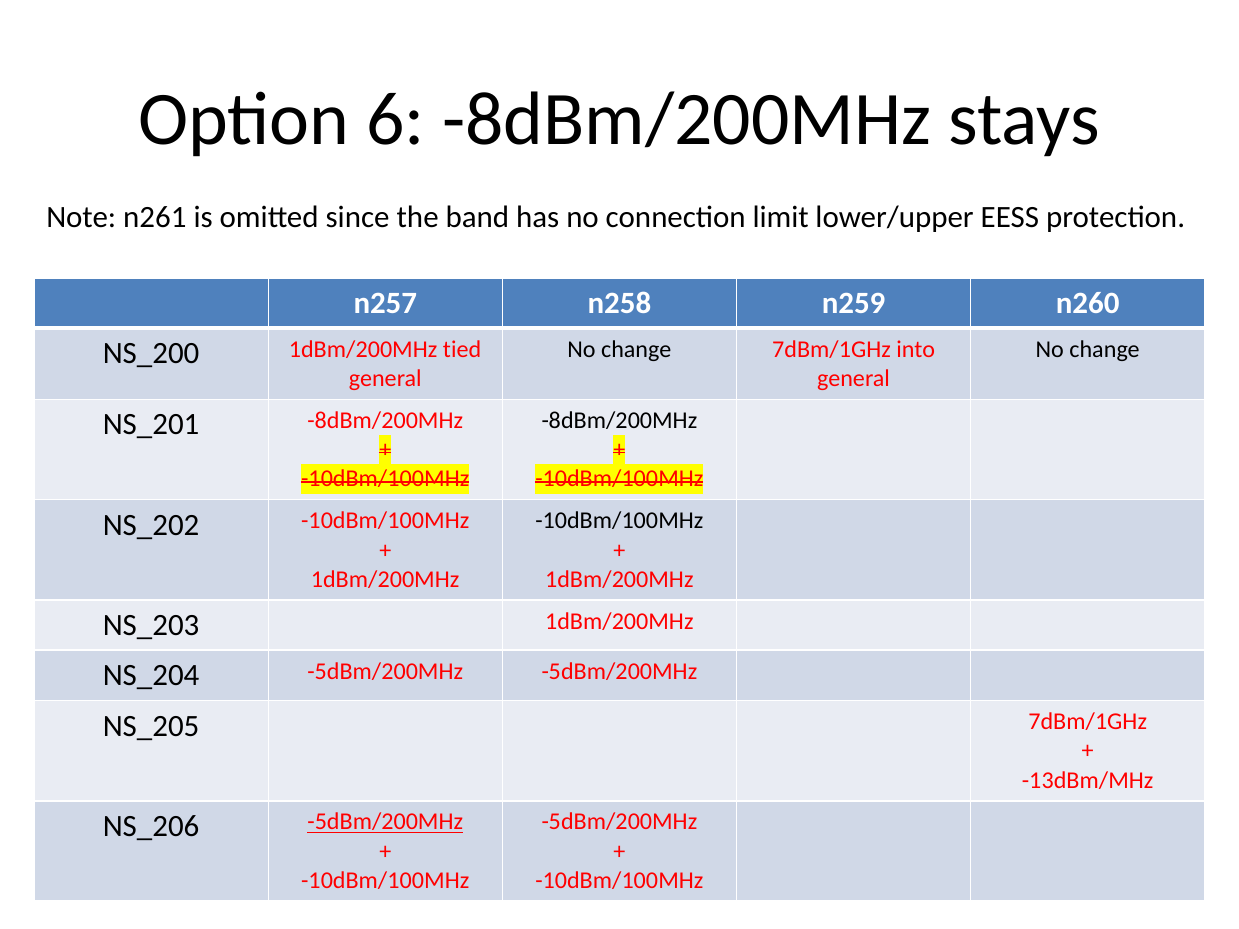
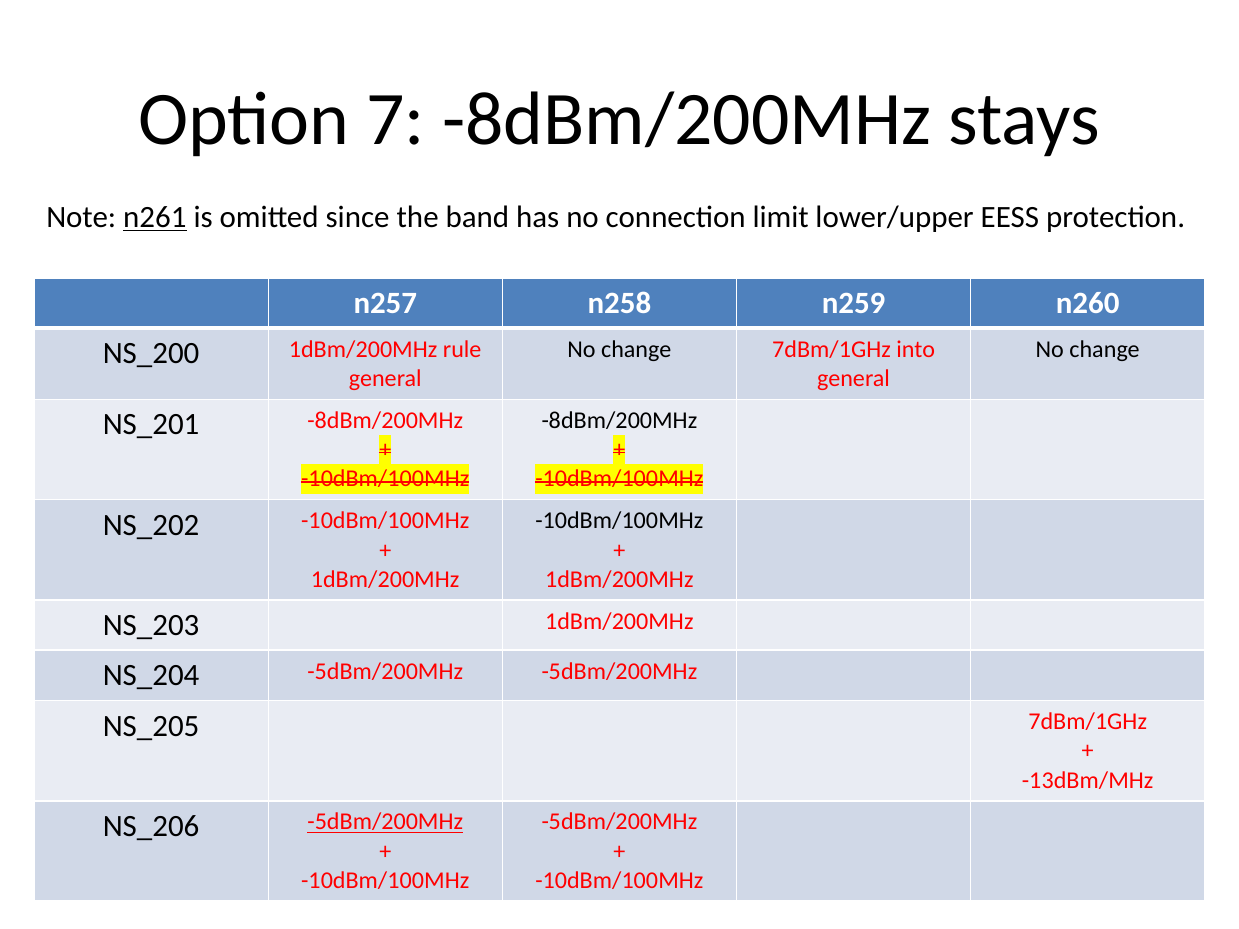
6: 6 -> 7
n261 underline: none -> present
tied: tied -> rule
